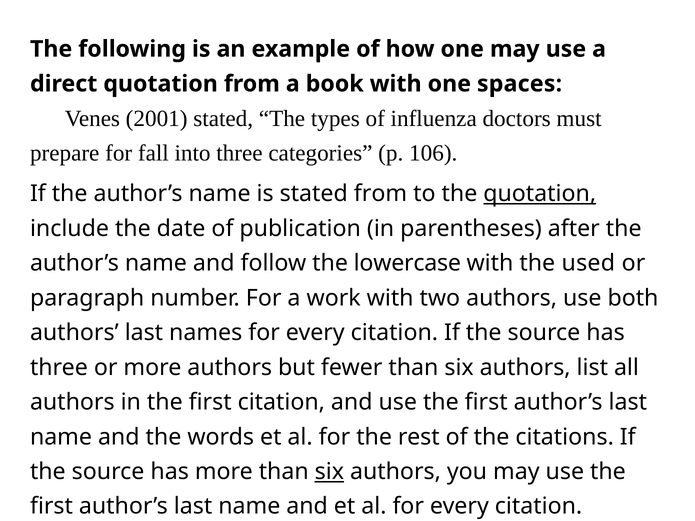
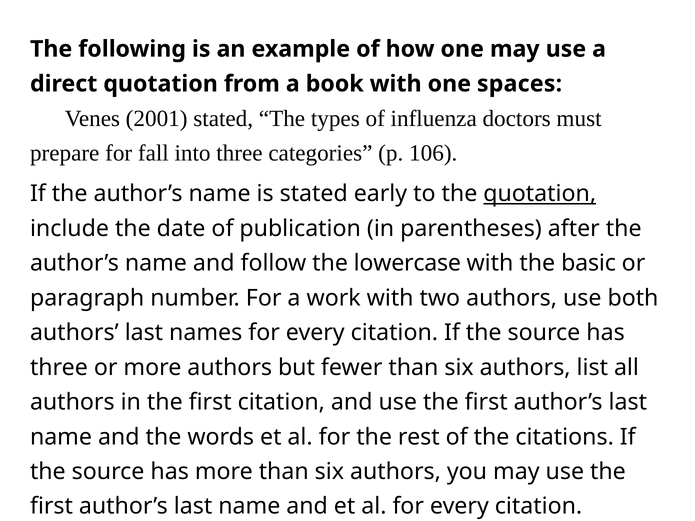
stated from: from -> early
used: used -> basic
six at (329, 472) underline: present -> none
